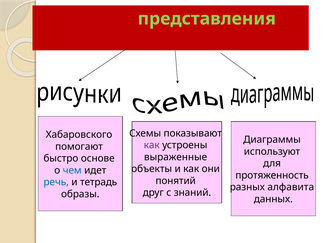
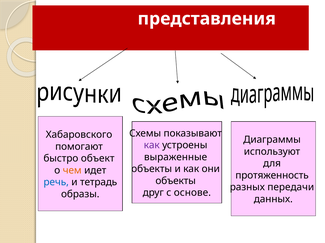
представления colour: light green -> white
основе: основе -> объект
чем colour: blue -> orange
понятий at (176, 181): понятий -> объекты
алфавита: алфавита -> передачи
знаний: знаний -> основе
